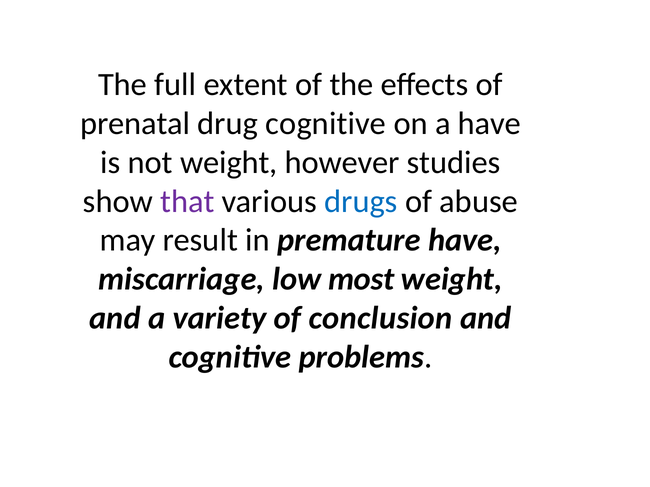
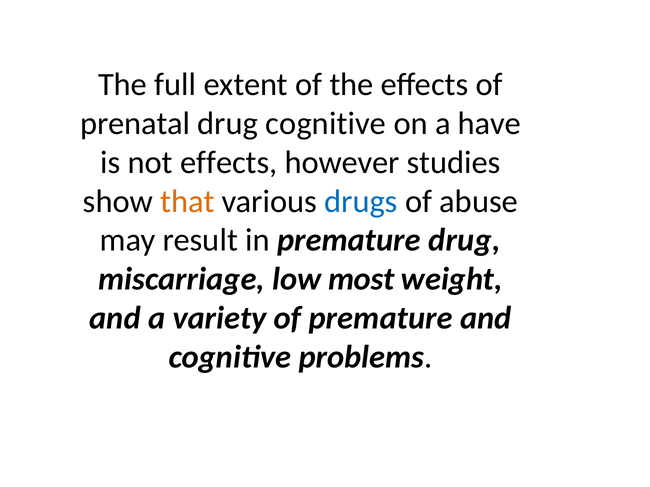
not weight: weight -> effects
that colour: purple -> orange
premature have: have -> drug
of conclusion: conclusion -> premature
